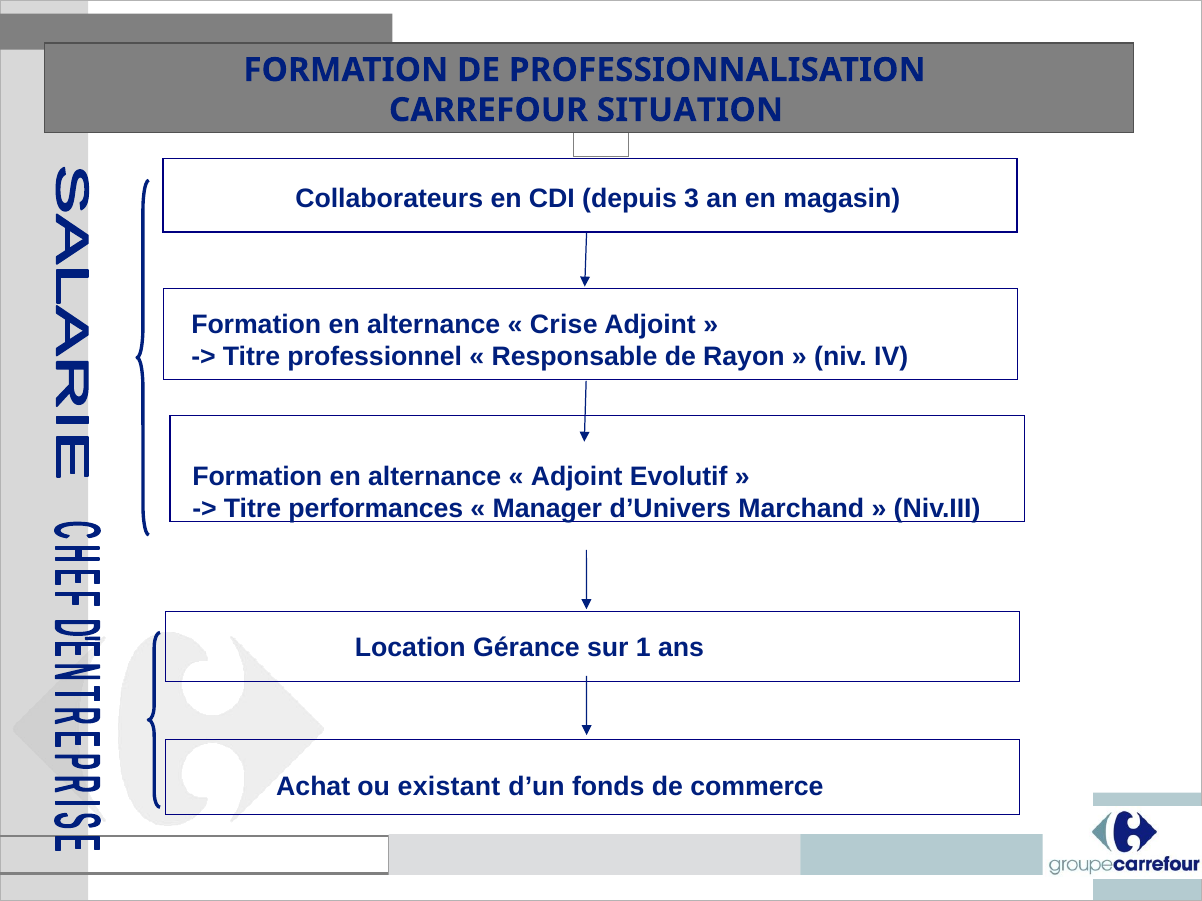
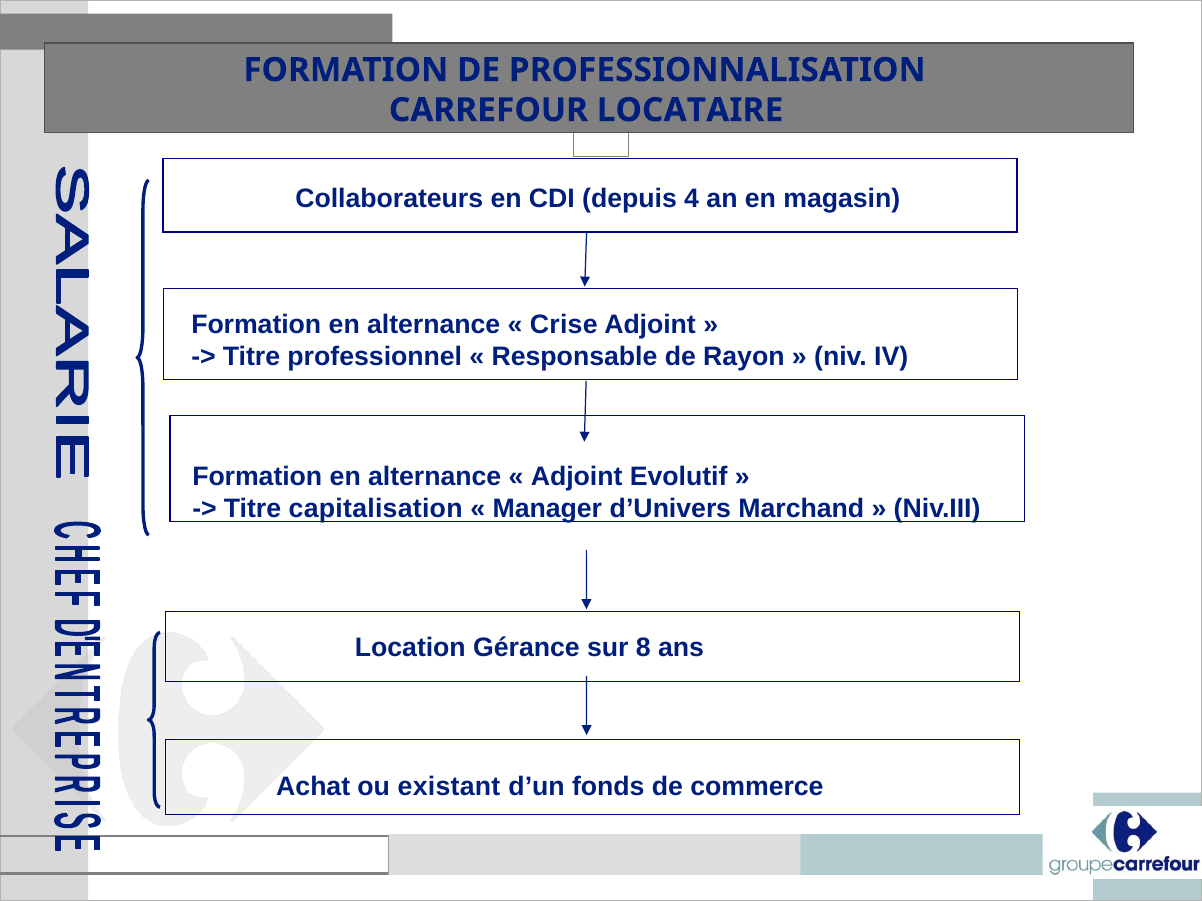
SITUATION: SITUATION -> LOCATAIRE
3: 3 -> 4
performances: performances -> capitalisation
1: 1 -> 8
